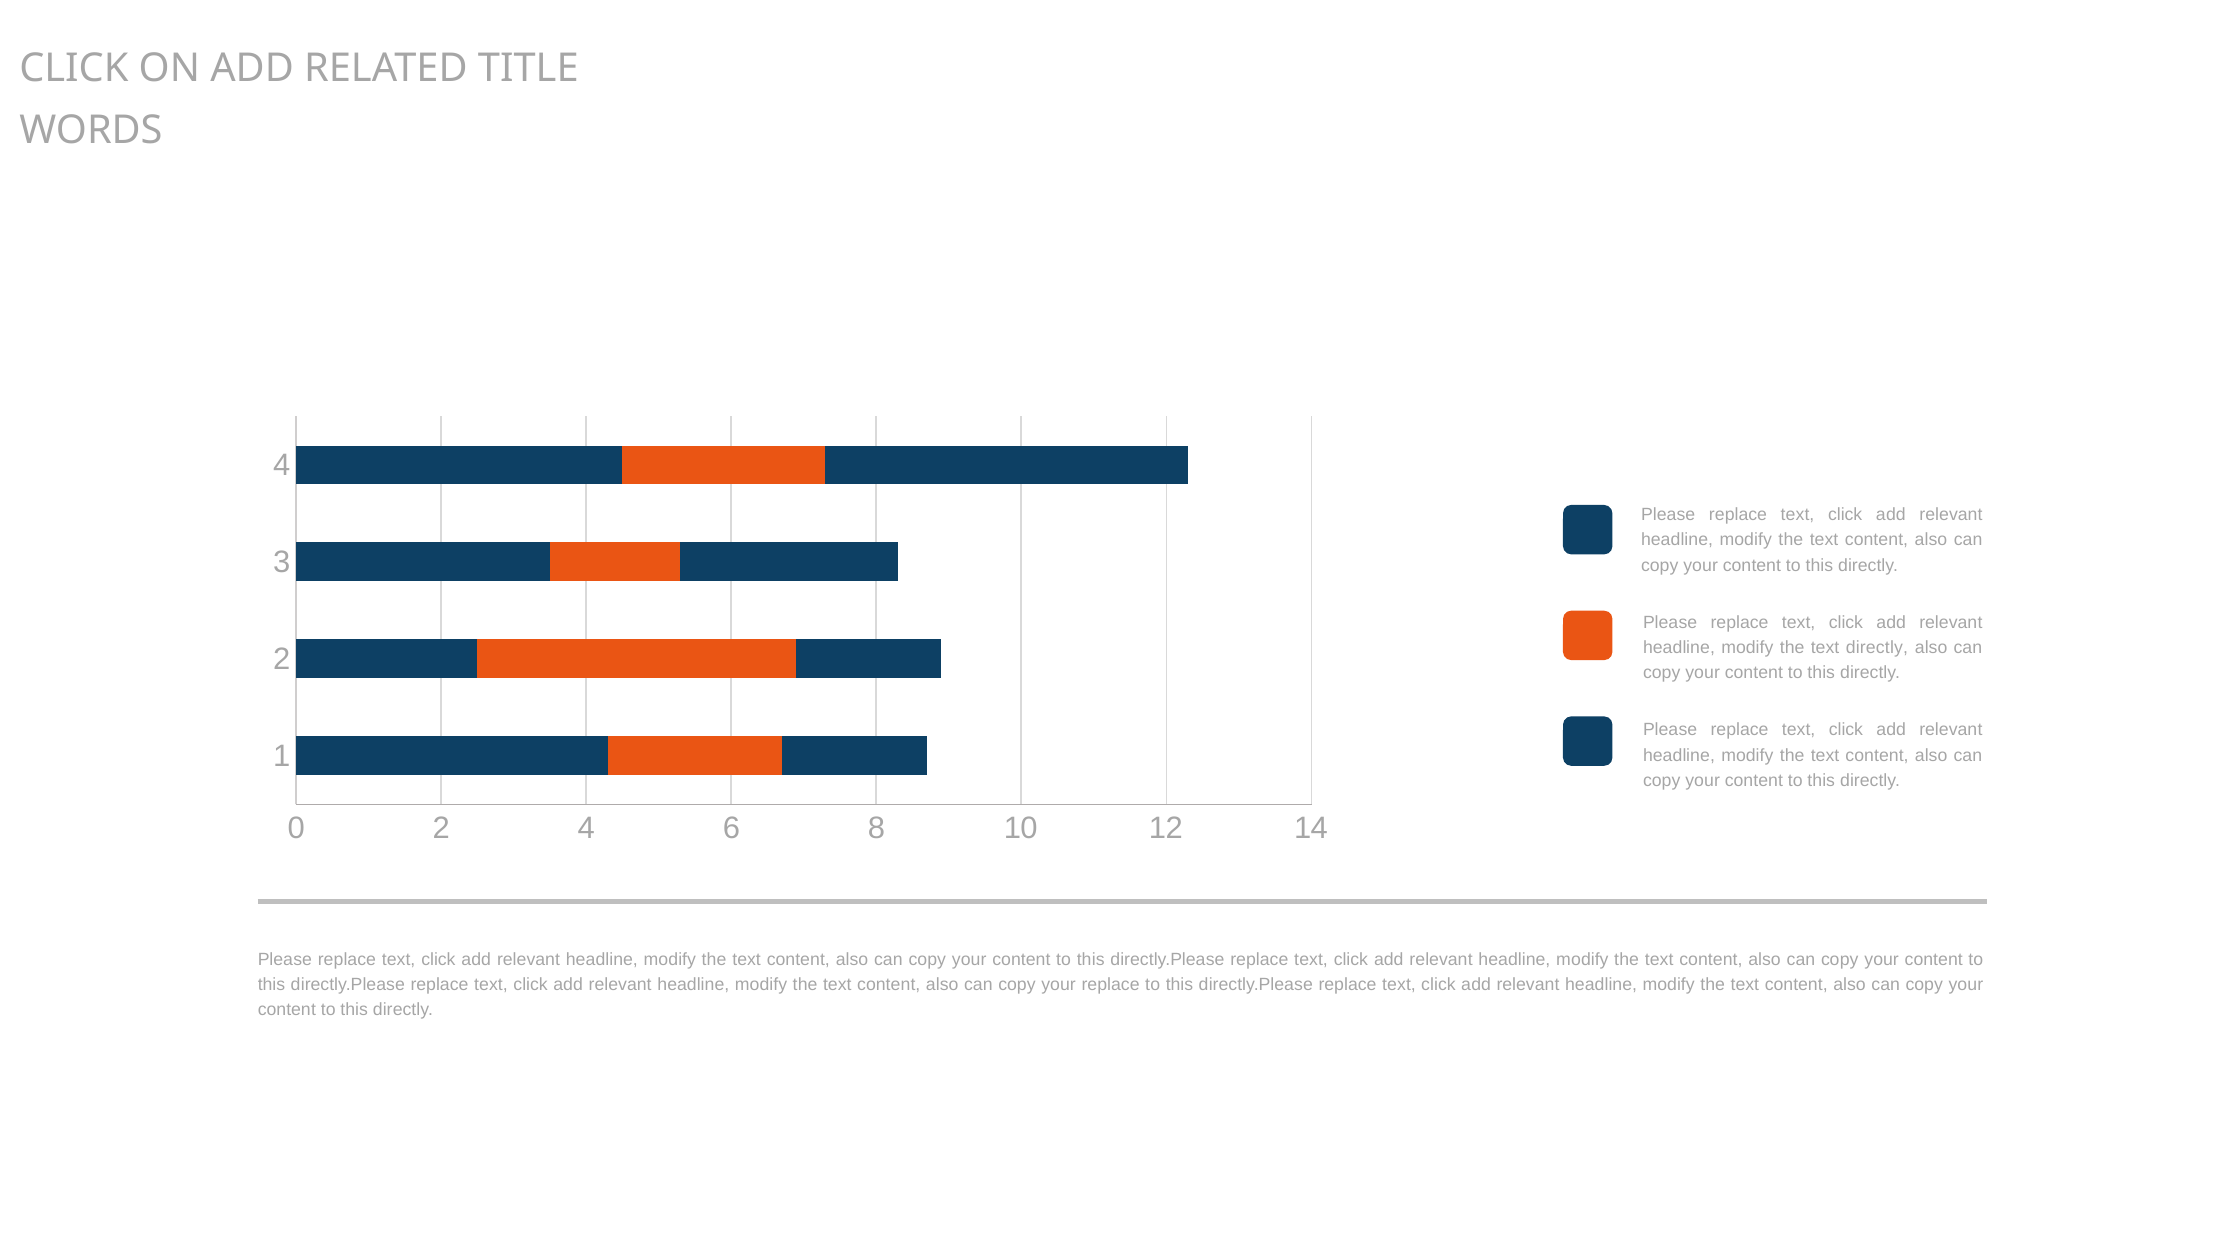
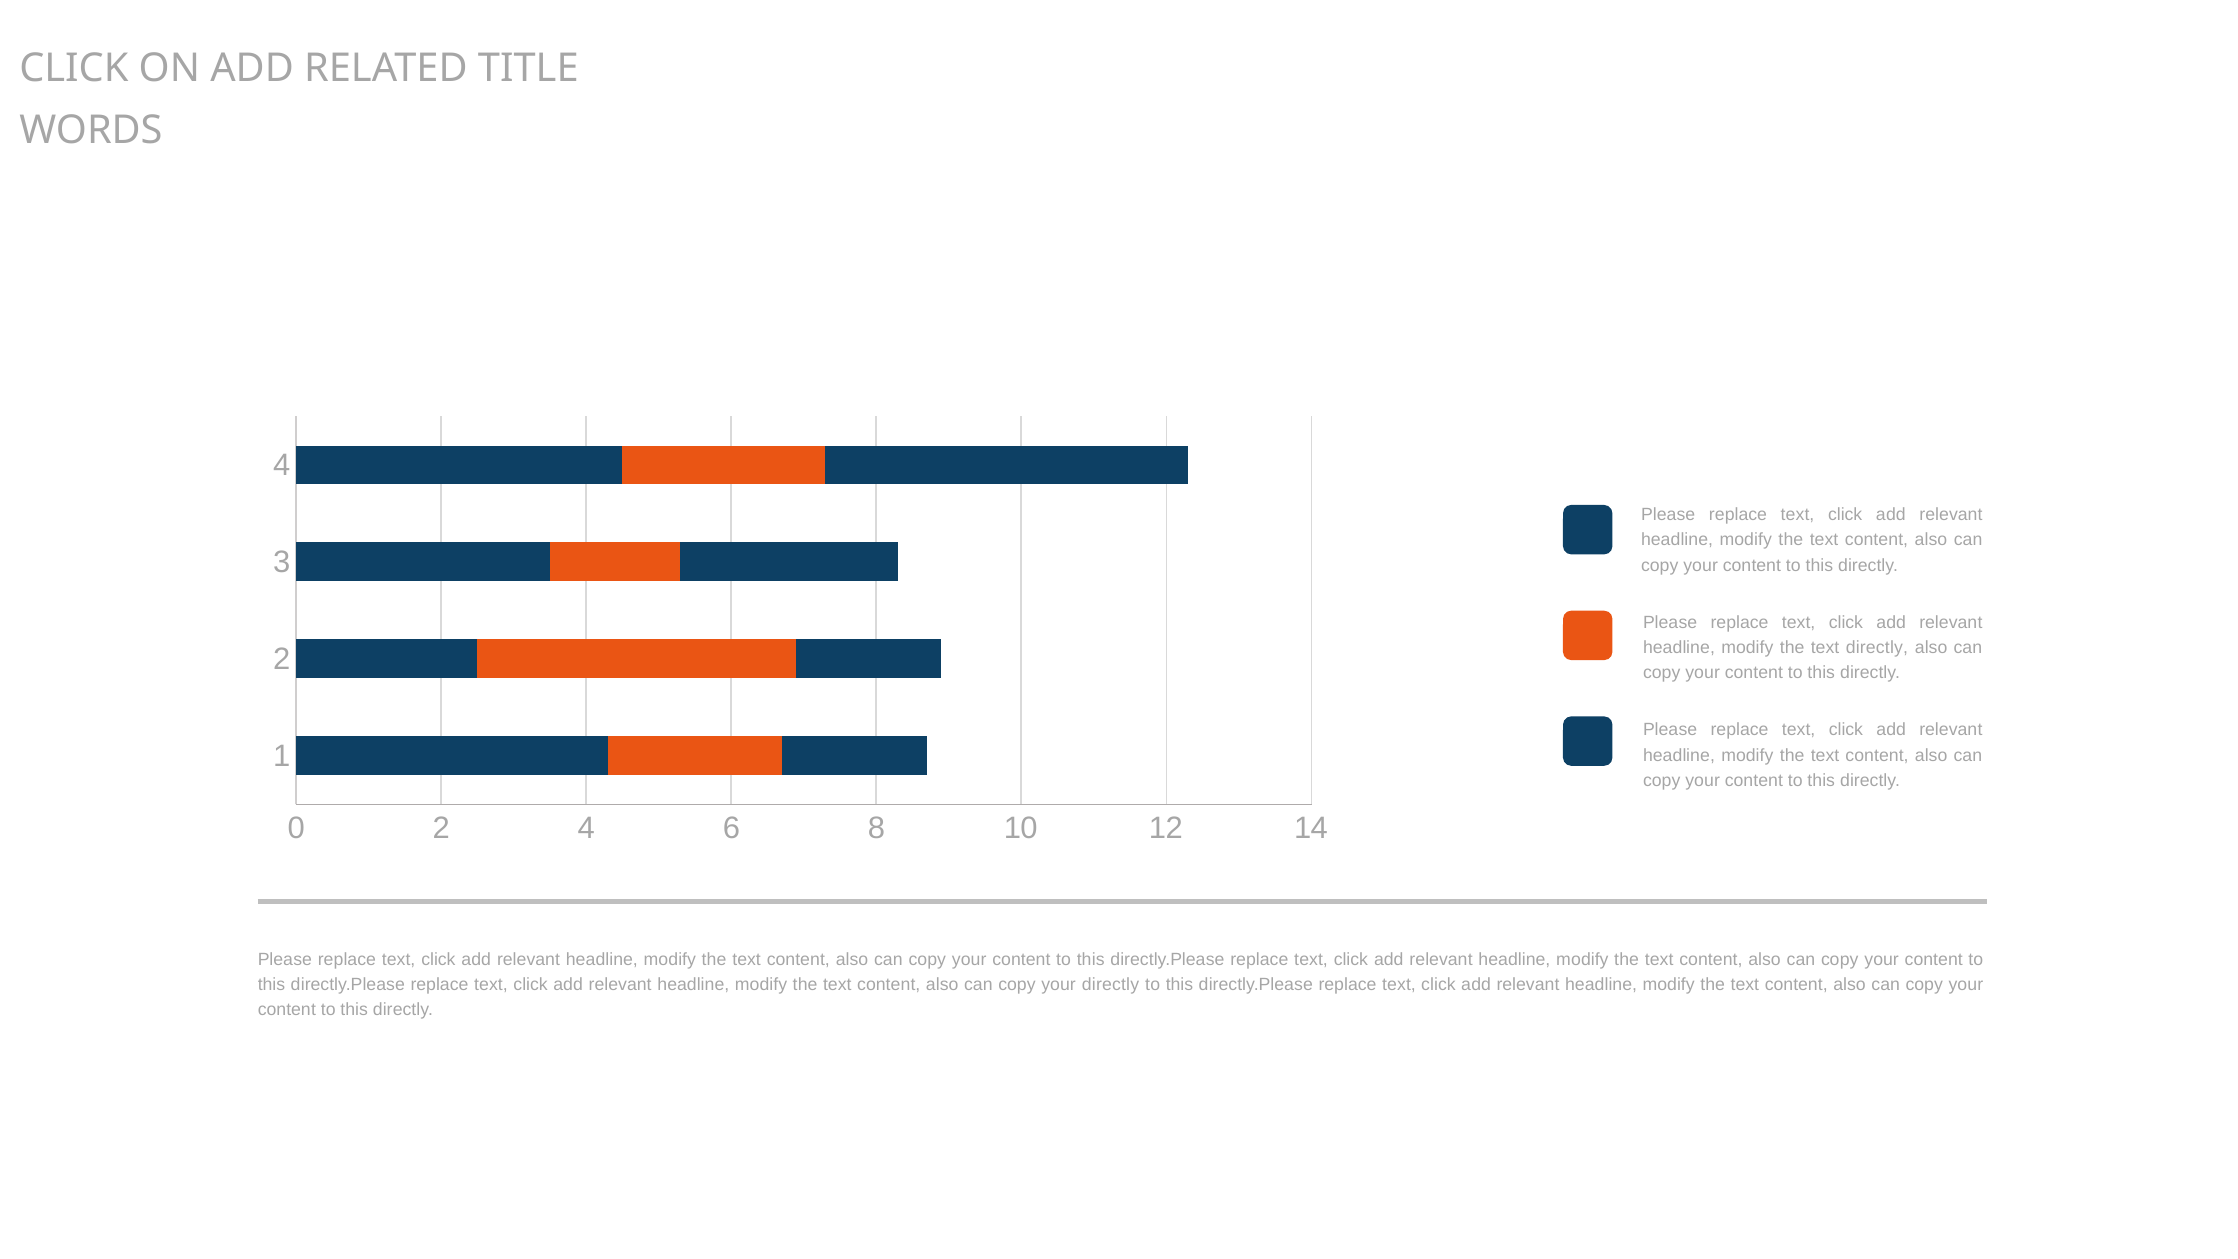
your replace: replace -> directly
